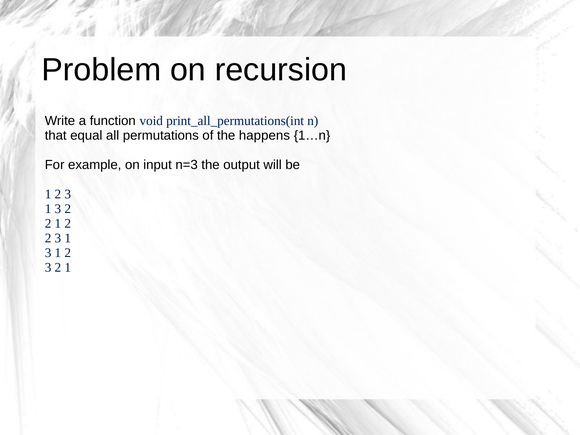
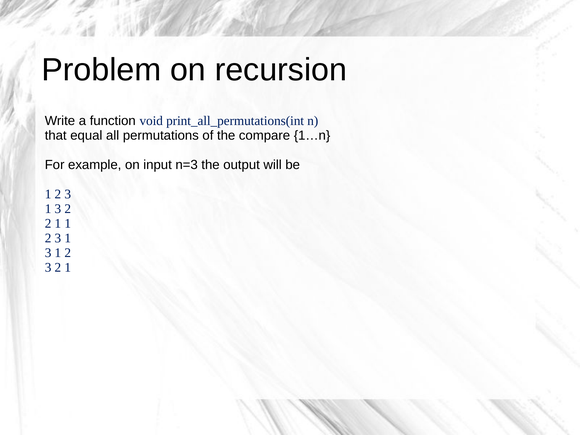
happens: happens -> compare
2 1 2: 2 -> 1
